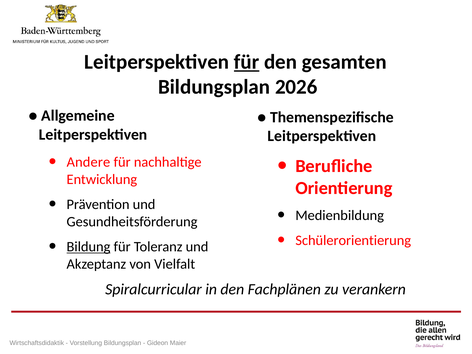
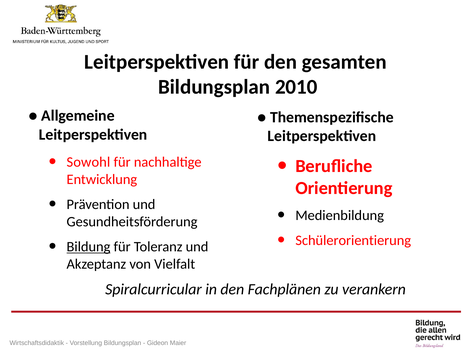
für at (247, 62) underline: present -> none
2026: 2026 -> 2010
Andere: Andere -> Sowohl
